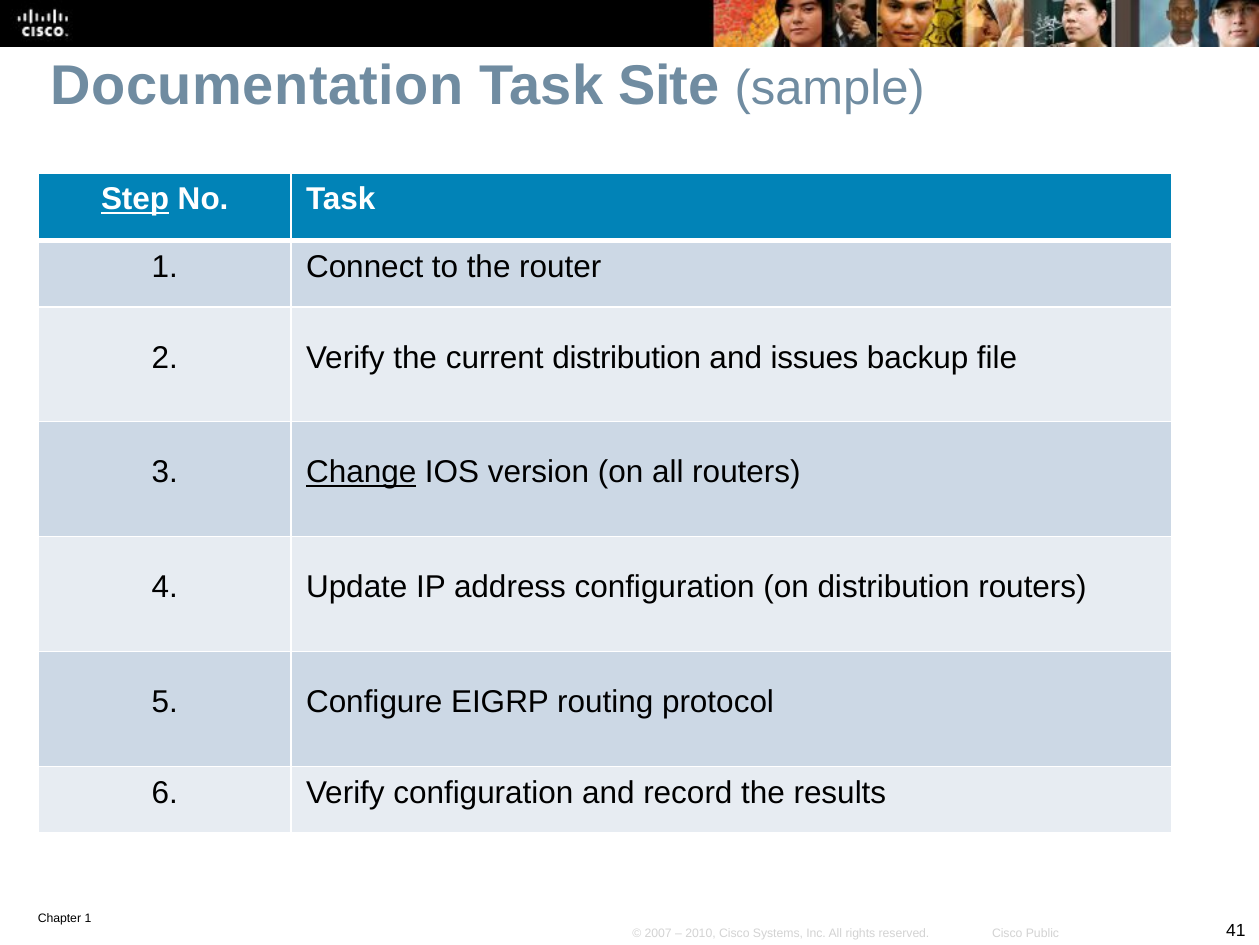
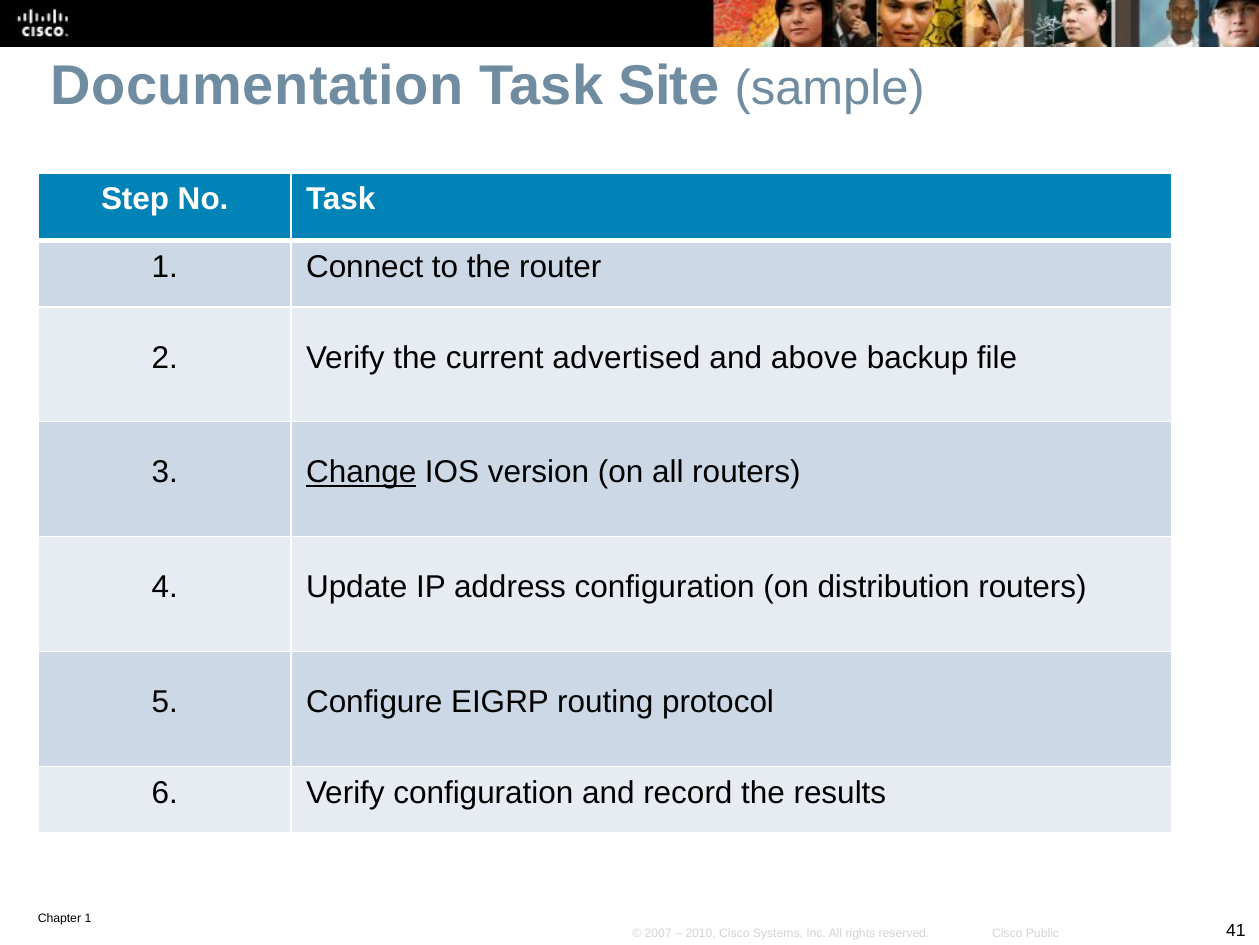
Step underline: present -> none
current distribution: distribution -> advertised
issues: issues -> above
